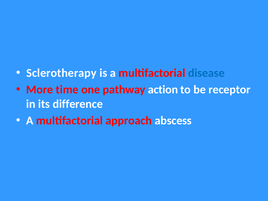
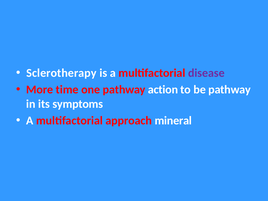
disease colour: blue -> purple
be receptor: receptor -> pathway
difference: difference -> symptoms
abscess: abscess -> mineral
